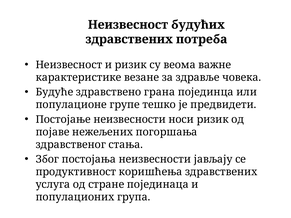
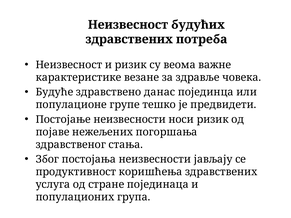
грана: грана -> данас
